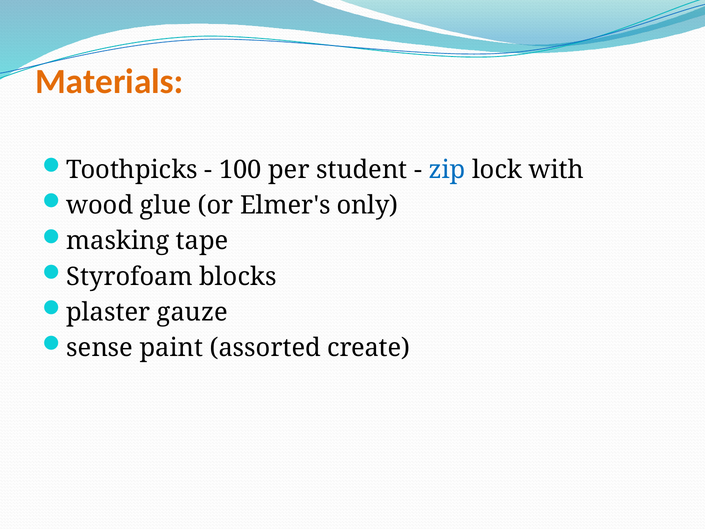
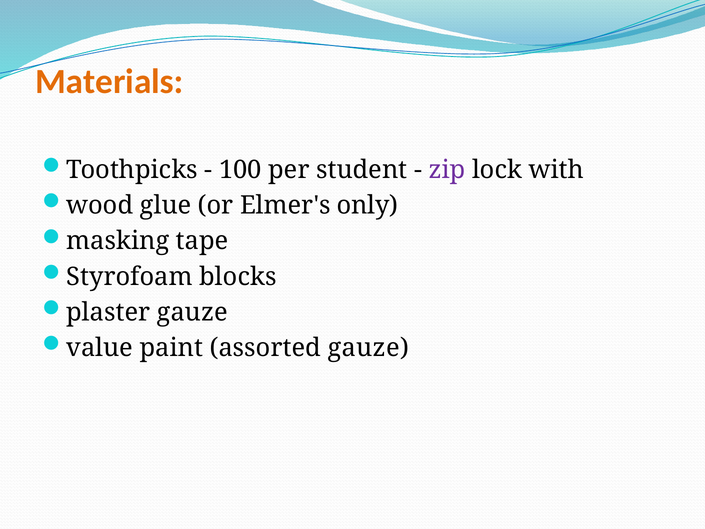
zip colour: blue -> purple
sense: sense -> value
assorted create: create -> gauze
